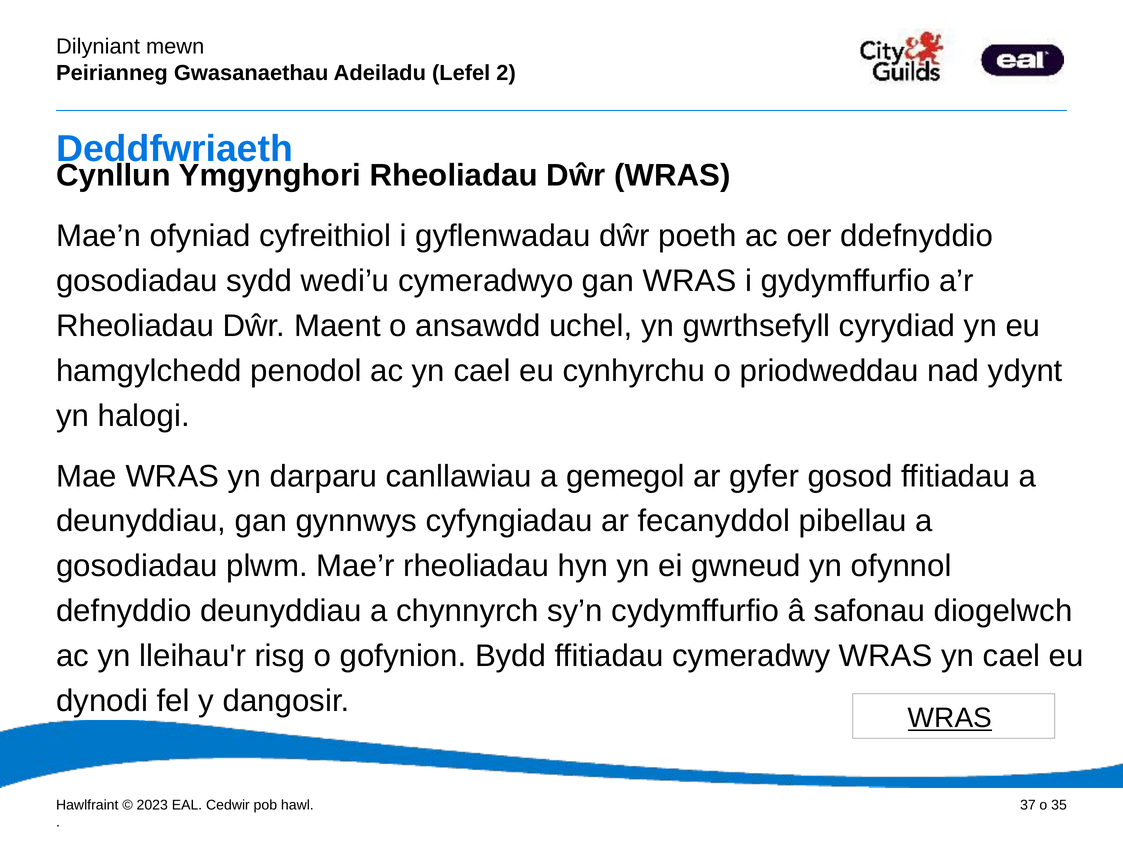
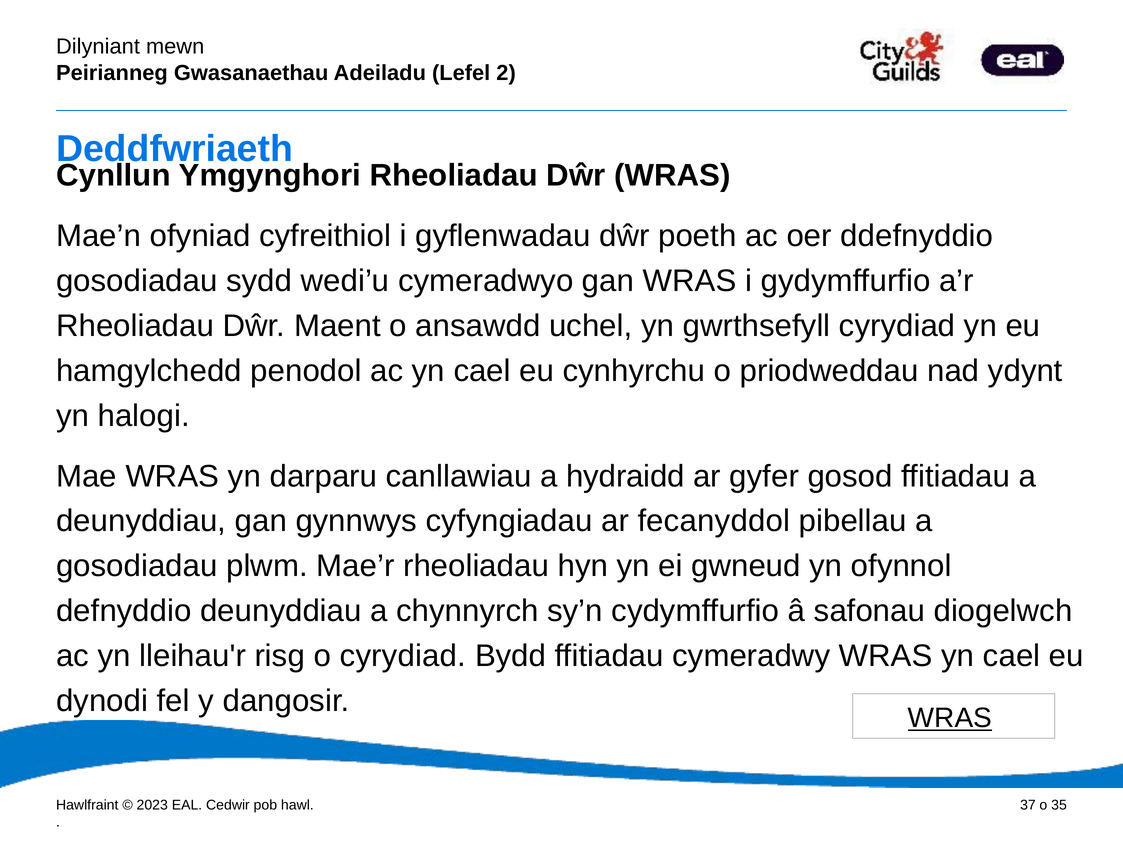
gemegol: gemegol -> hydraidd
o gofynion: gofynion -> cyrydiad
